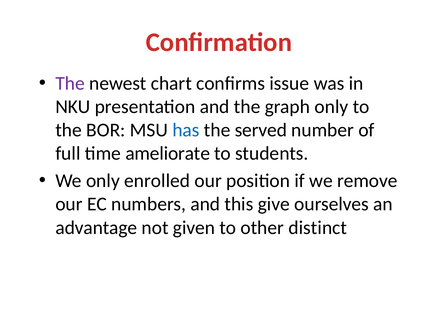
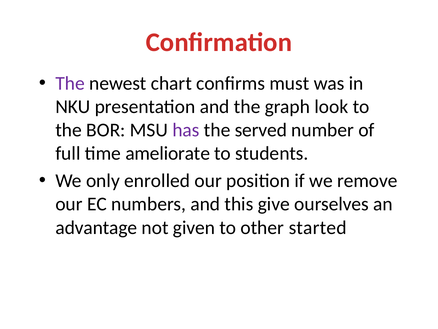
issue: issue -> must
graph only: only -> look
has colour: blue -> purple
distinct: distinct -> started
